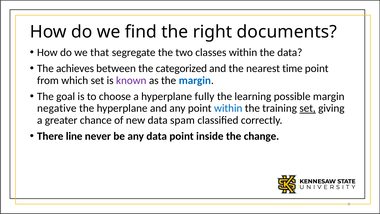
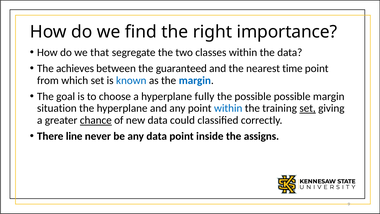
documents: documents -> importance
categorized: categorized -> guaranteed
known colour: purple -> blue
the learning: learning -> possible
negative: negative -> situation
chance underline: none -> present
spam: spam -> could
change: change -> assigns
